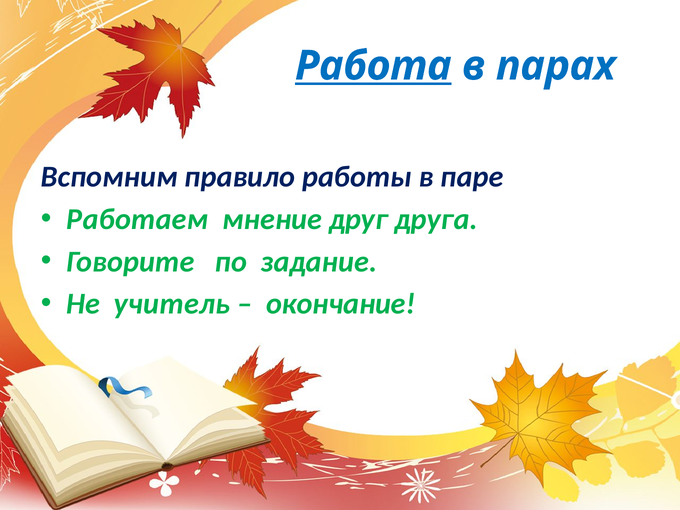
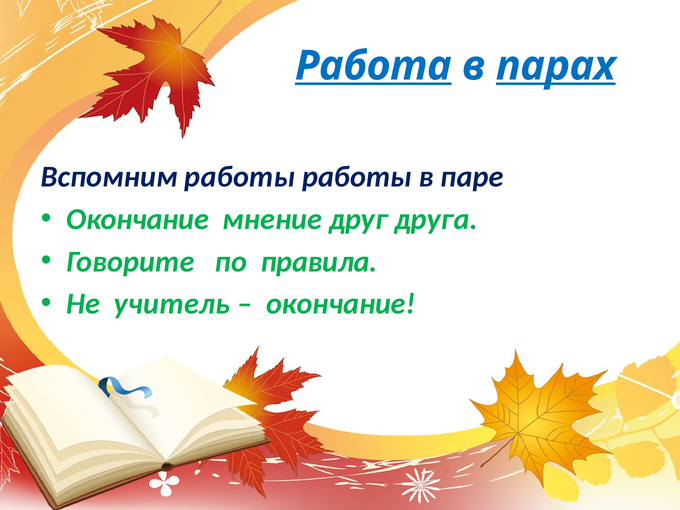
парах underline: none -> present
Вспомним правило: правило -> работы
Работаем at (137, 219): Работаем -> Окончание
задание: задание -> правила
